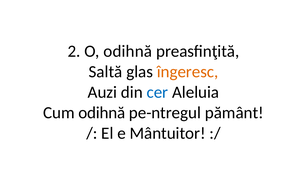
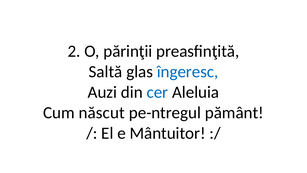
O odihnă: odihnă -> părinţii
îngeresc colour: orange -> blue
Cum odihnă: odihnă -> născut
